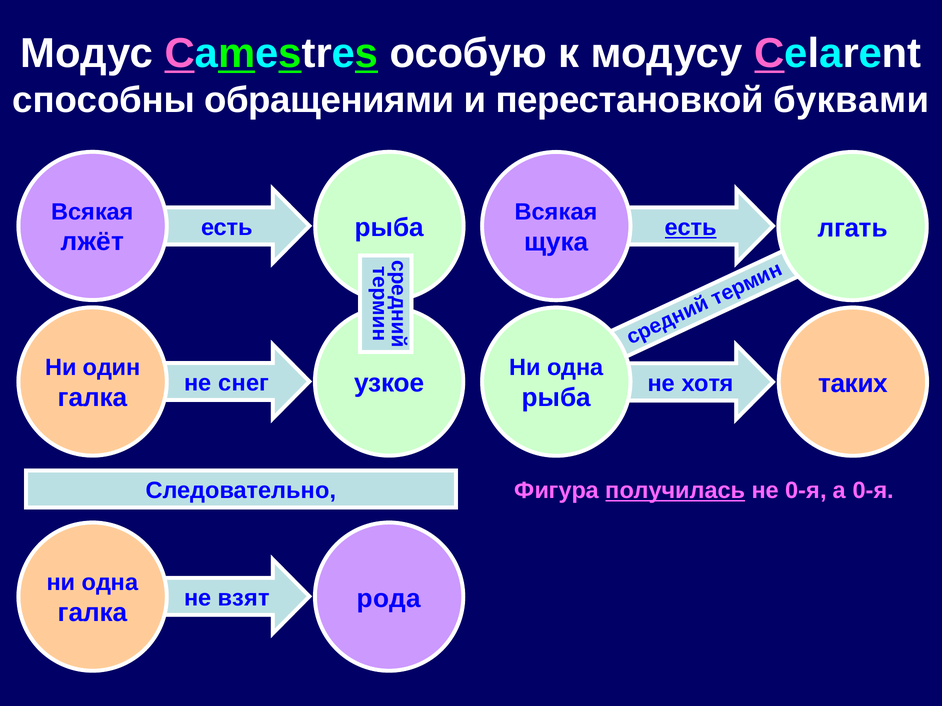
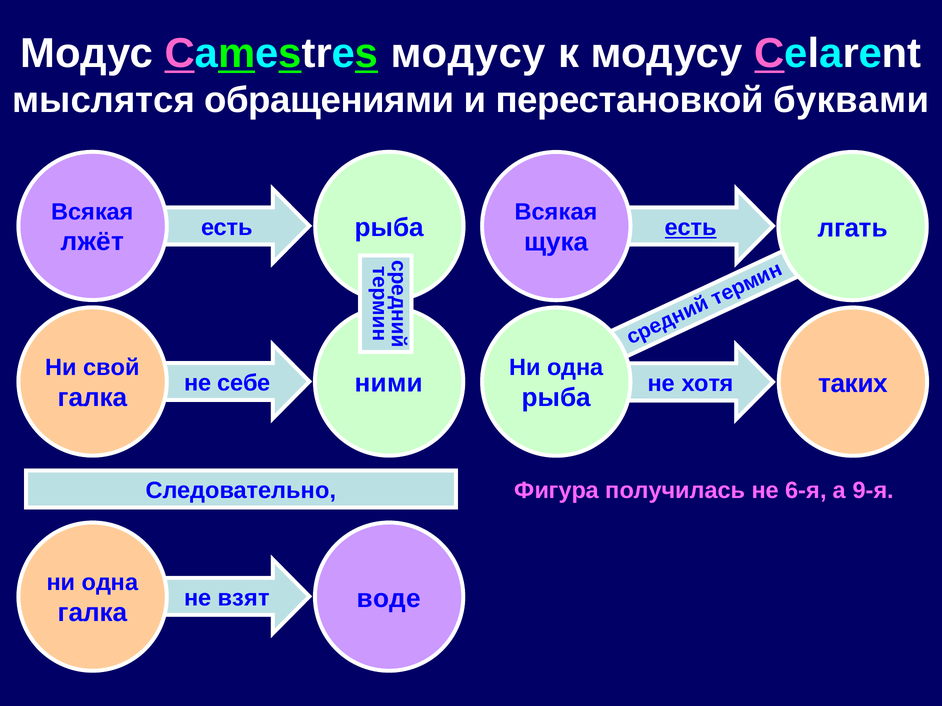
Camestres особую: особую -> модусу
способны: способны -> мыслятся
один: один -> свой
узкое: узкое -> ними
снег: снег -> себе
получилась underline: present -> none
не 0-я: 0-я -> 6-я
а 0-я: 0-я -> 9-я
рода: рода -> воде
